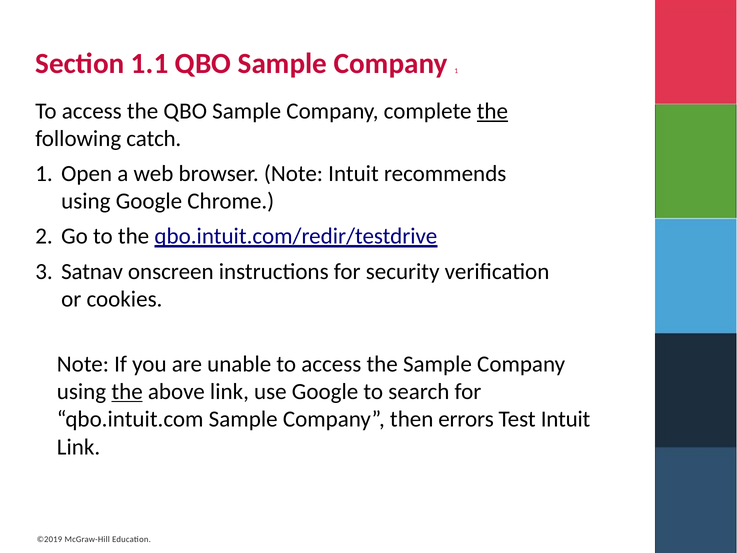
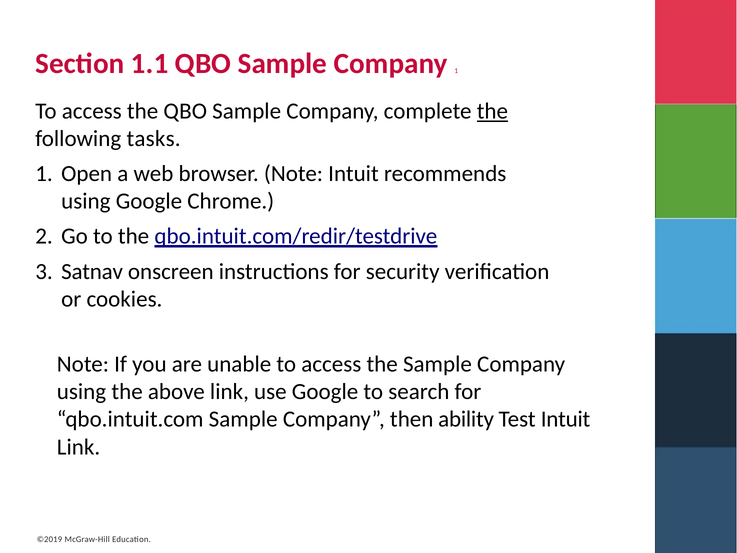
catch: catch -> tasks
the at (127, 391) underline: present -> none
errors: errors -> ability
